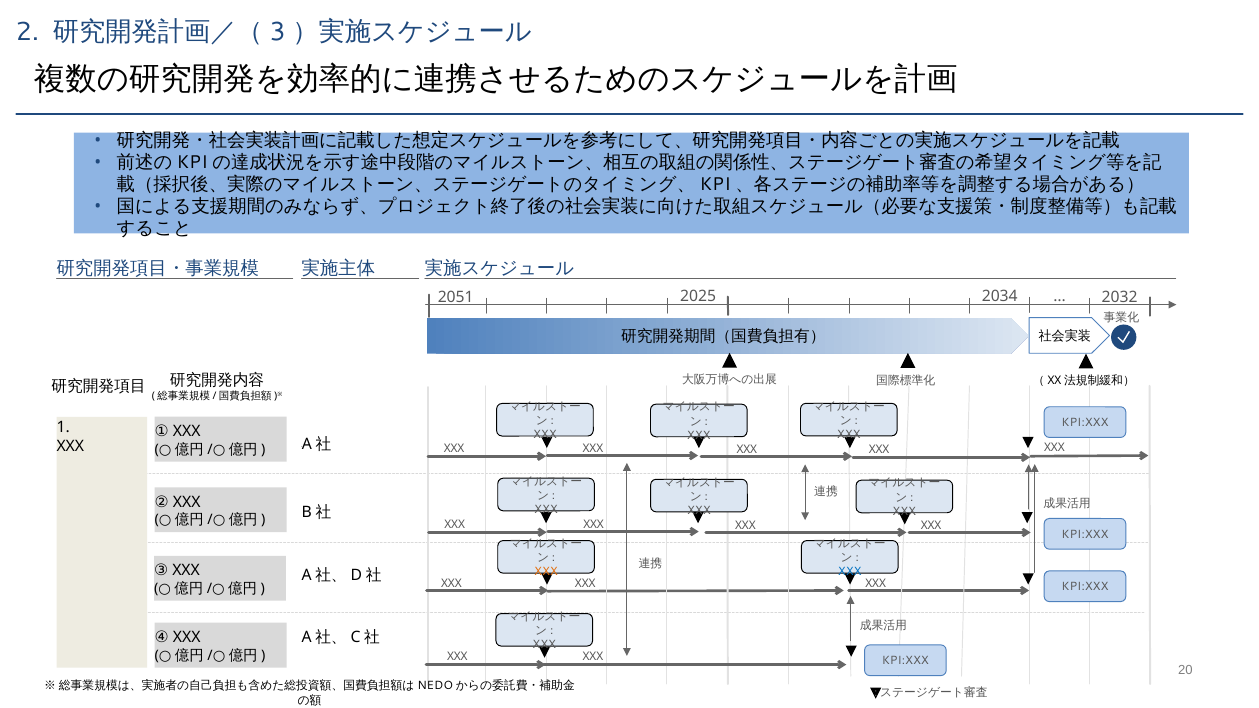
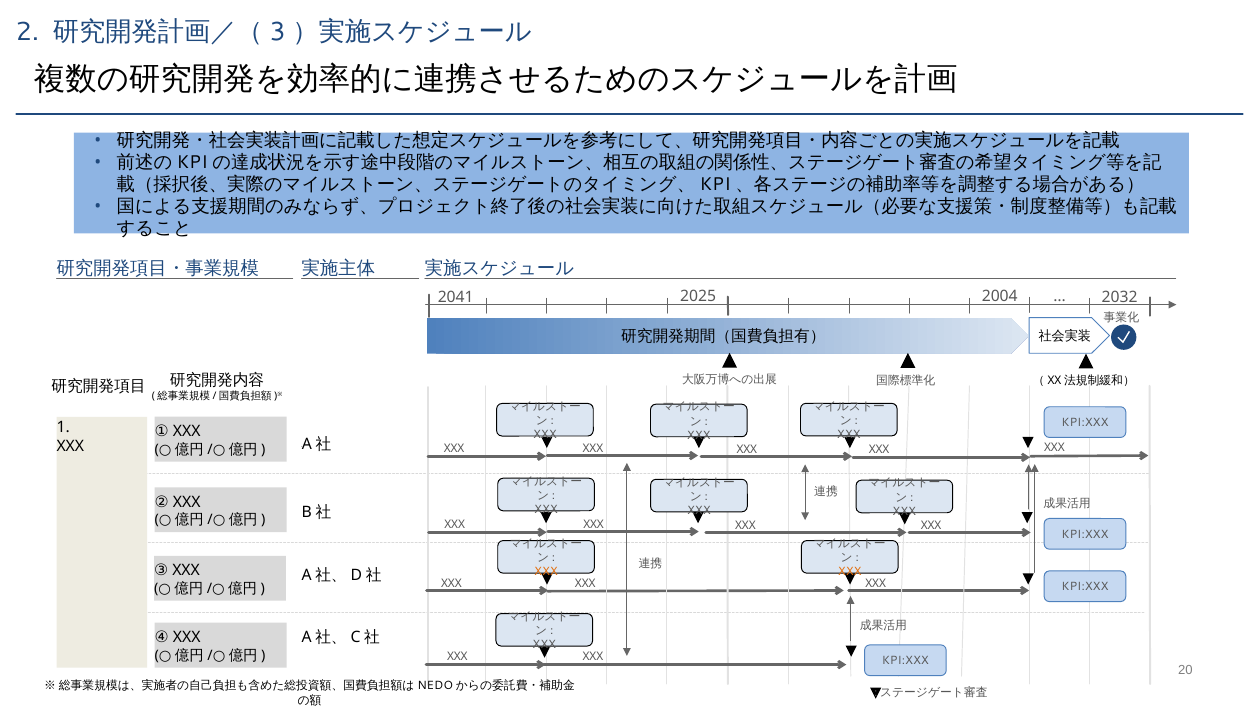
2051: 2051 -> 2041
2034: 2034 -> 2004
XXX at (850, 572) colour: blue -> orange
